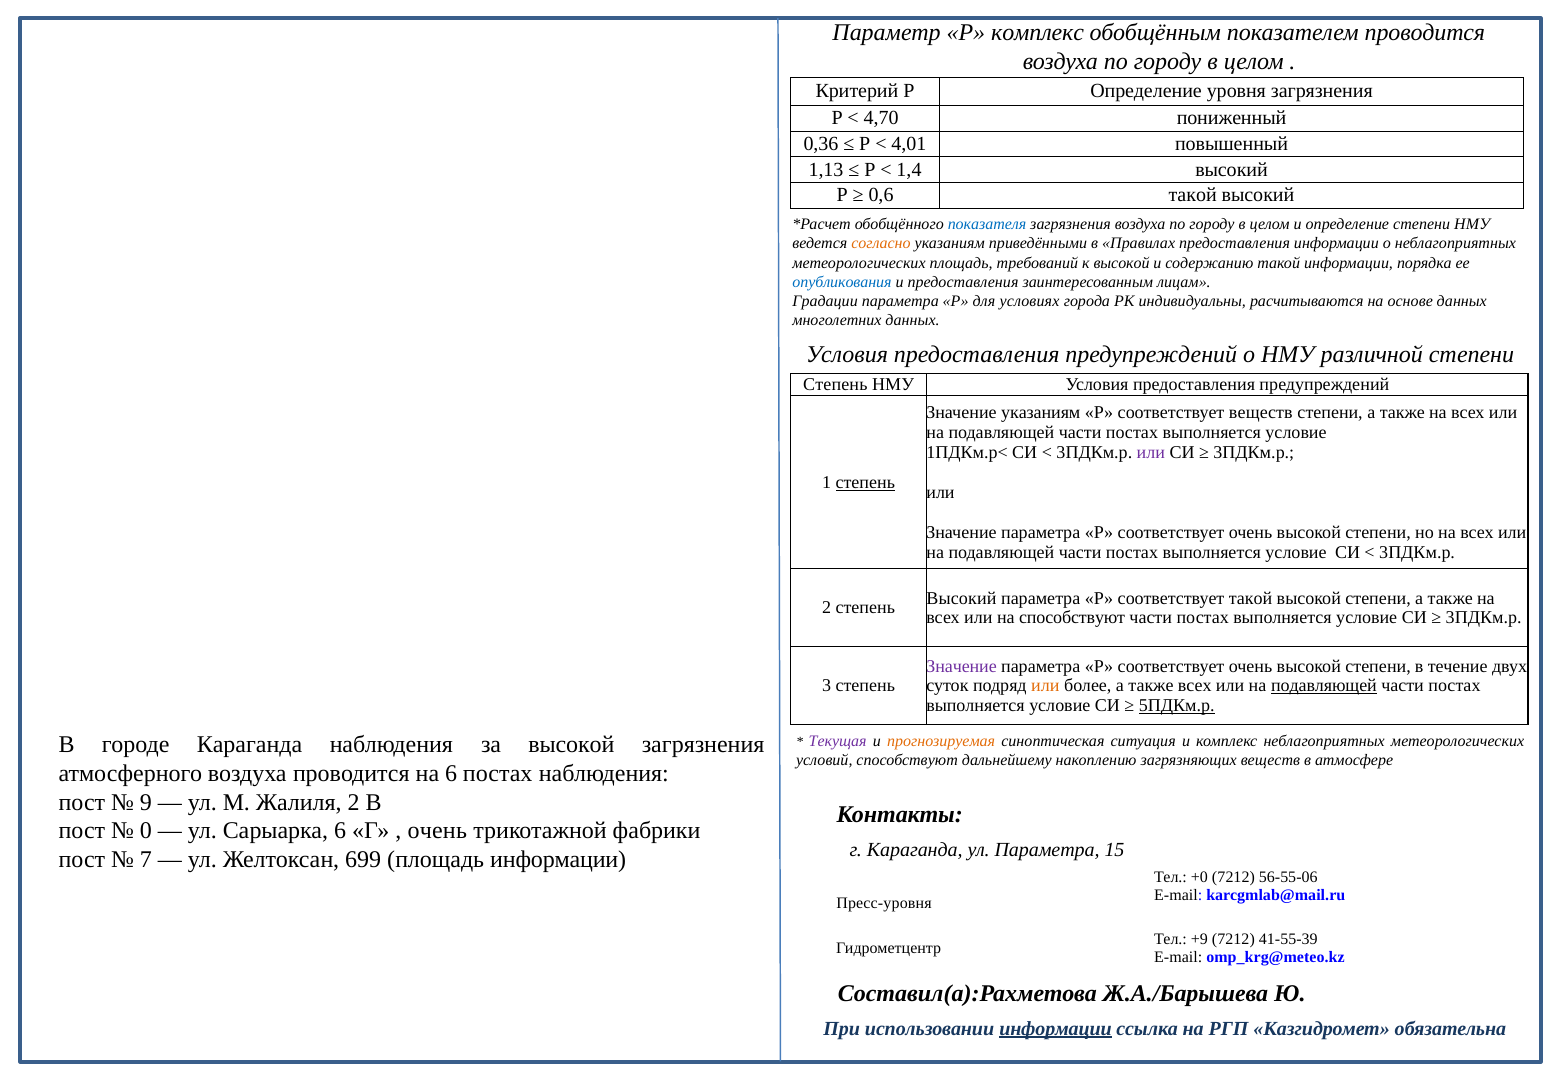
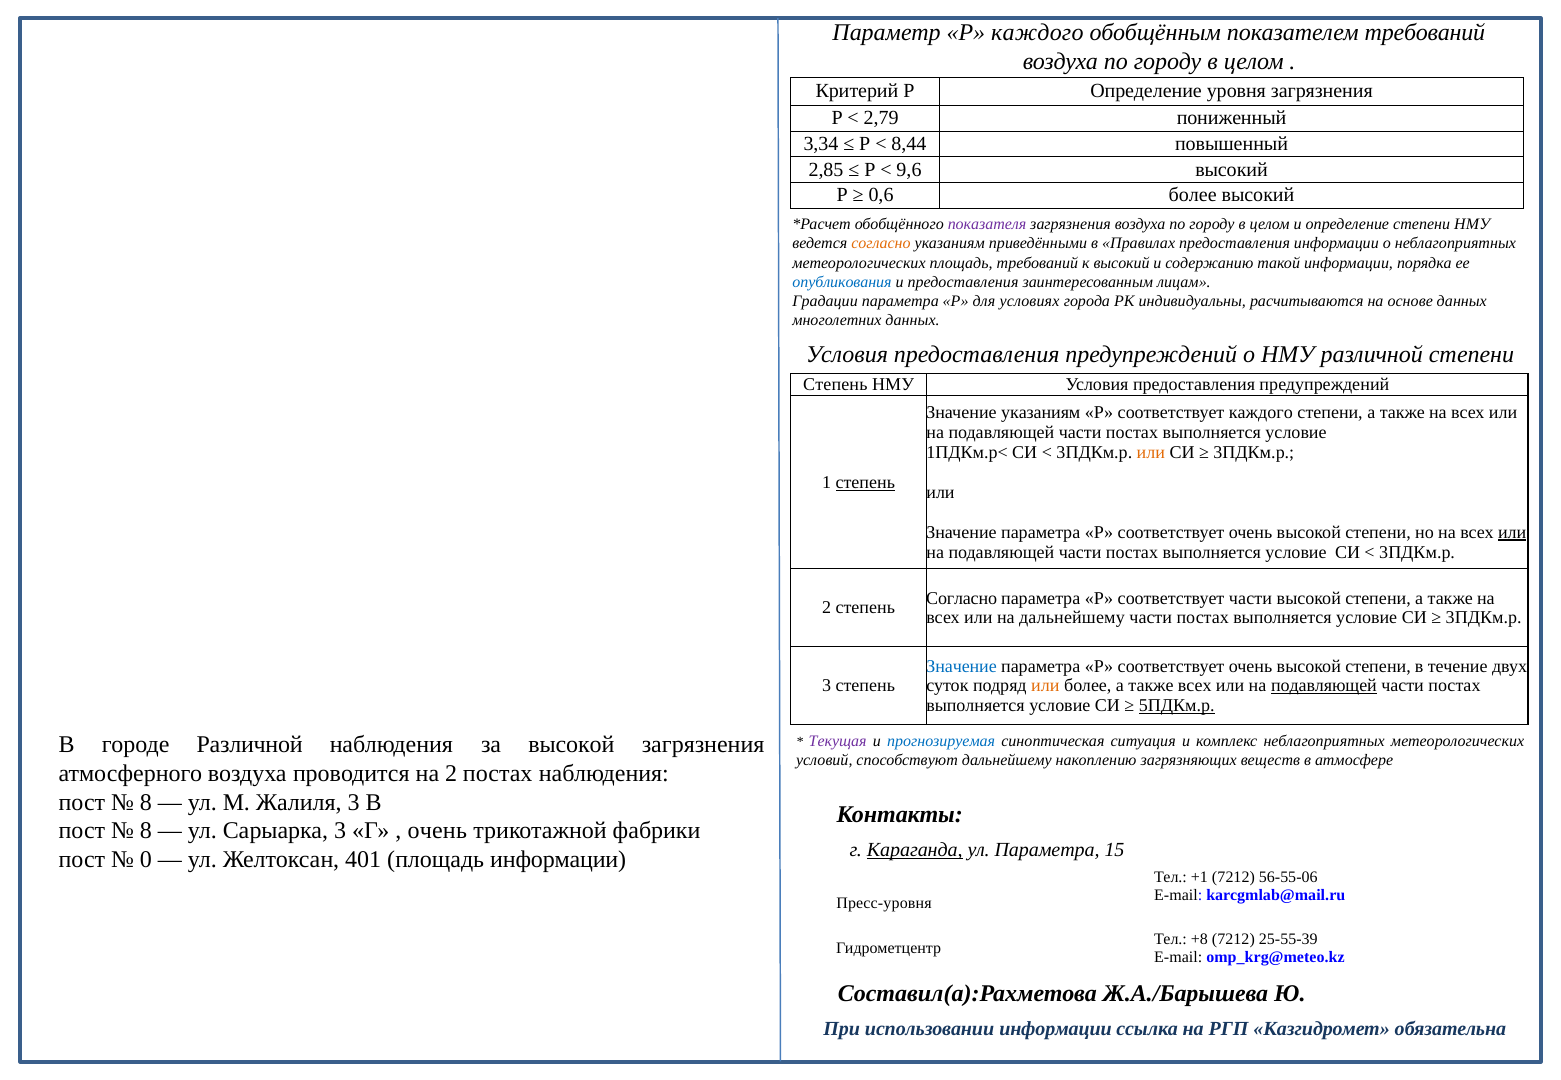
Р комплекс: комплекс -> каждого
показателем проводится: проводится -> требований
4,70: 4,70 -> 2,79
0,36: 0,36 -> 3,34
4,01: 4,01 -> 8,44
1,13: 1,13 -> 2,85
1,4: 1,4 -> 9,6
0,6 такой: такой -> более
показателя colour: blue -> purple
к высокой: высокой -> высокий
соответствует веществ: веществ -> каждого
или at (1151, 453) colour: purple -> orange
или at (1512, 533) underline: none -> present
Высокий at (961, 598): Высокий -> Согласно
соответствует такой: такой -> части
на способствуют: способствуют -> дальнейшему
Значение at (962, 667) colour: purple -> blue
городе Караганда: Караганда -> Различной
прогнозируемая colour: orange -> blue
на 6: 6 -> 2
9 at (146, 803): 9 -> 8
Жалиля 2: 2 -> 3
0 at (146, 831): 0 -> 8
Сарыарка 6: 6 -> 3
Караганда at (915, 850) underline: none -> present
7: 7 -> 0
699: 699 -> 401
+0: +0 -> +1
+9: +9 -> +8
41-55-39: 41-55-39 -> 25-55-39
информации at (1055, 1029) underline: present -> none
